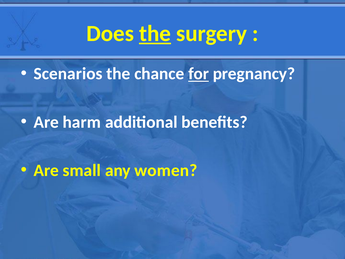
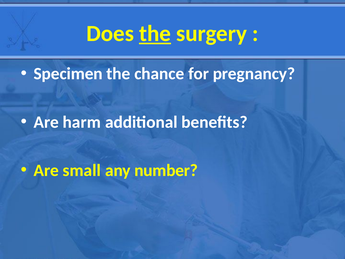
Scenarios: Scenarios -> Specimen
for underline: present -> none
women: women -> number
